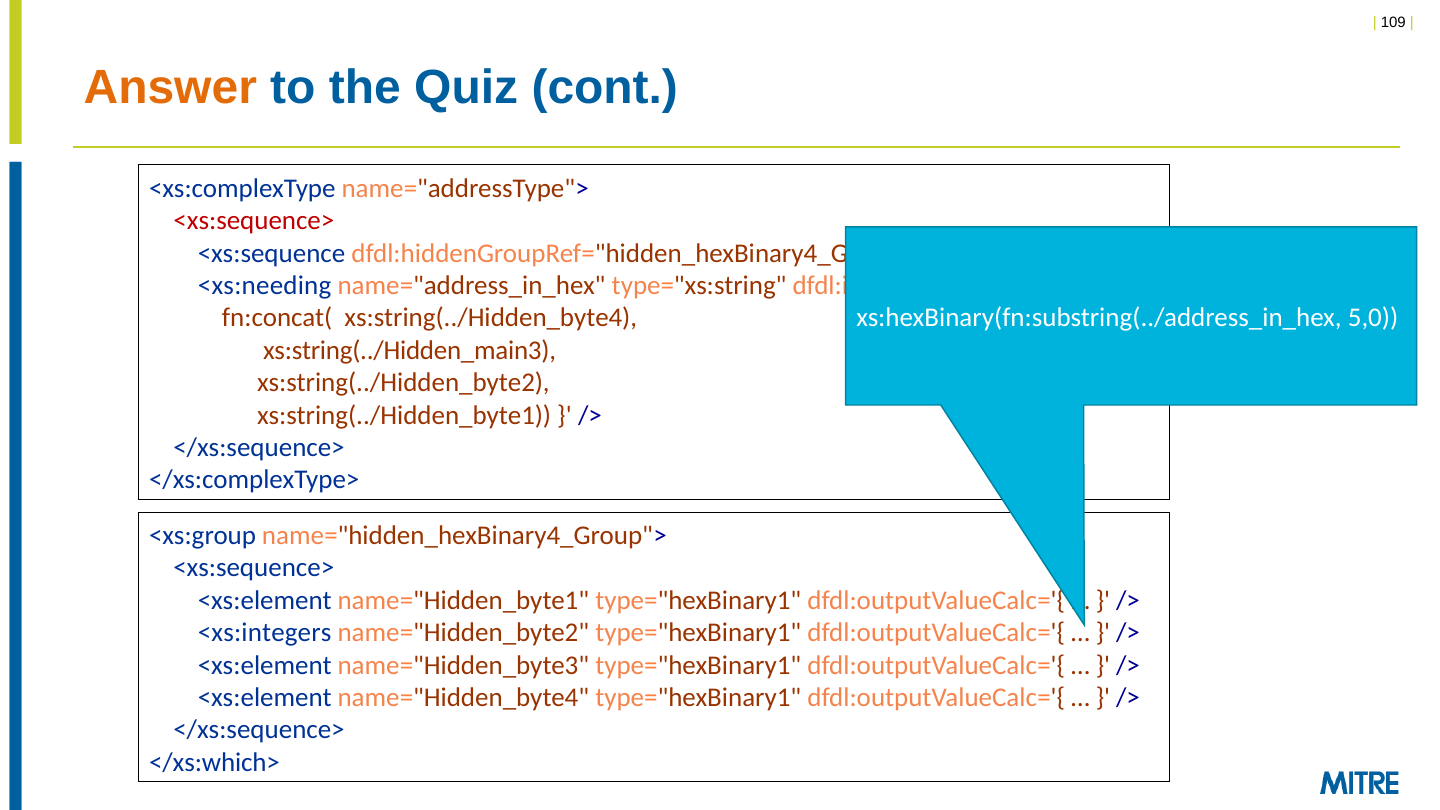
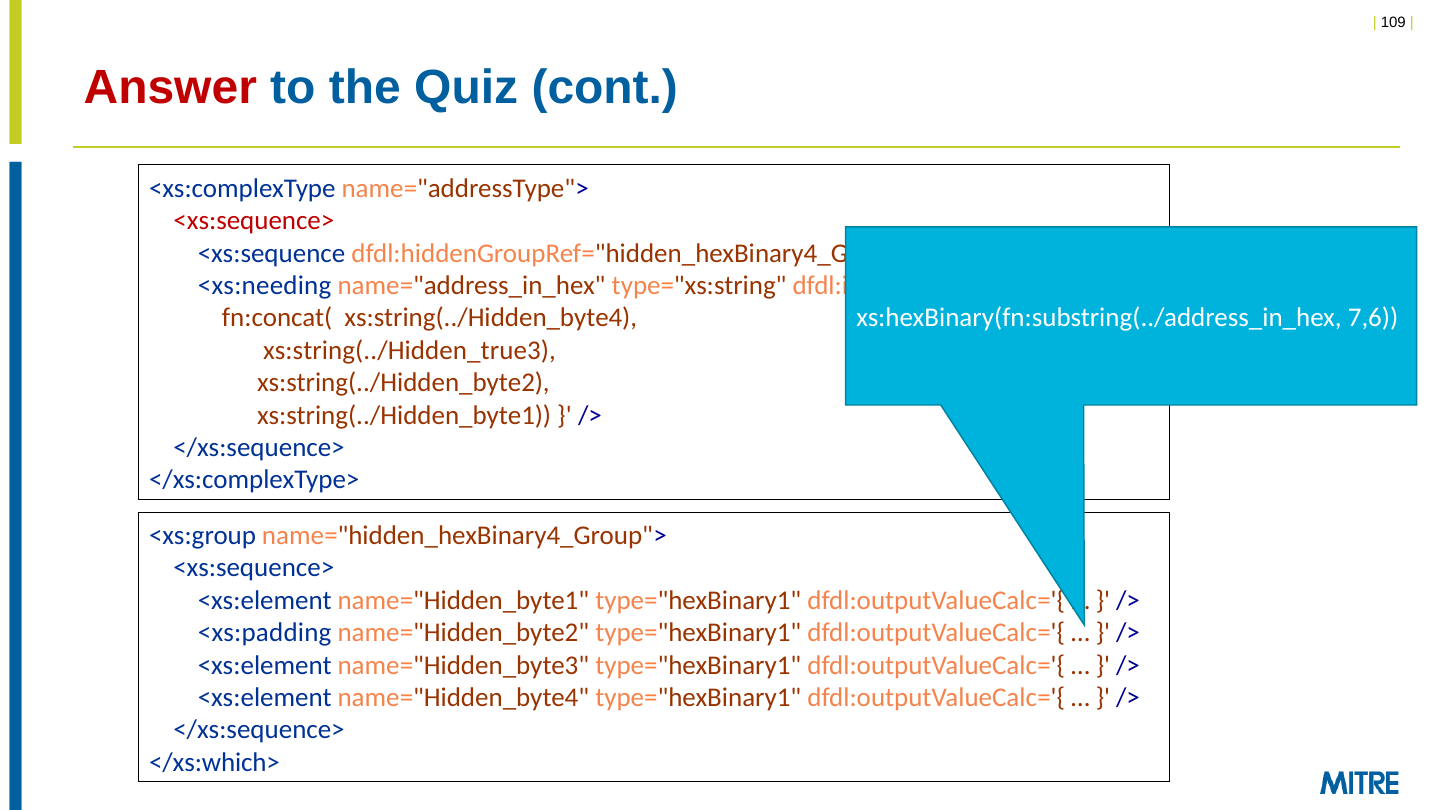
Answer colour: orange -> red
5,0: 5,0 -> 7,6
xs:string(../Hidden_main3: xs:string(../Hidden_main3 -> xs:string(../Hidden_true3
<xs:integers: <xs:integers -> <xs:padding
